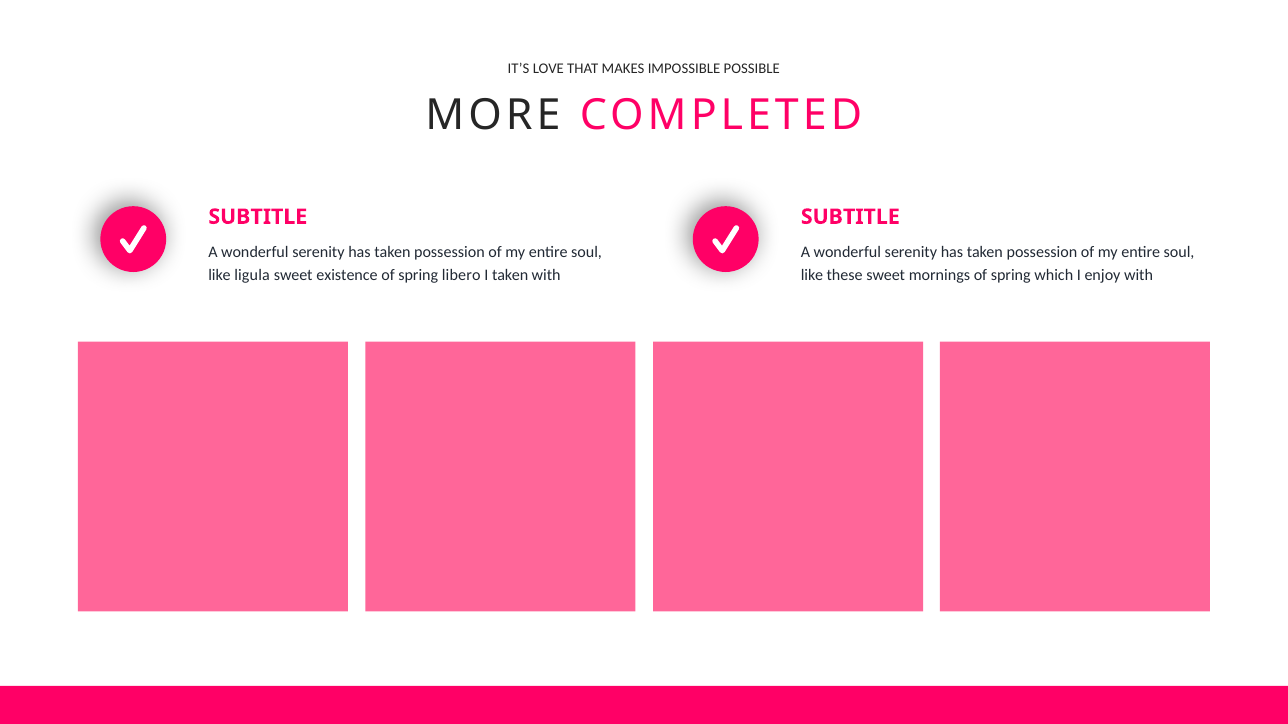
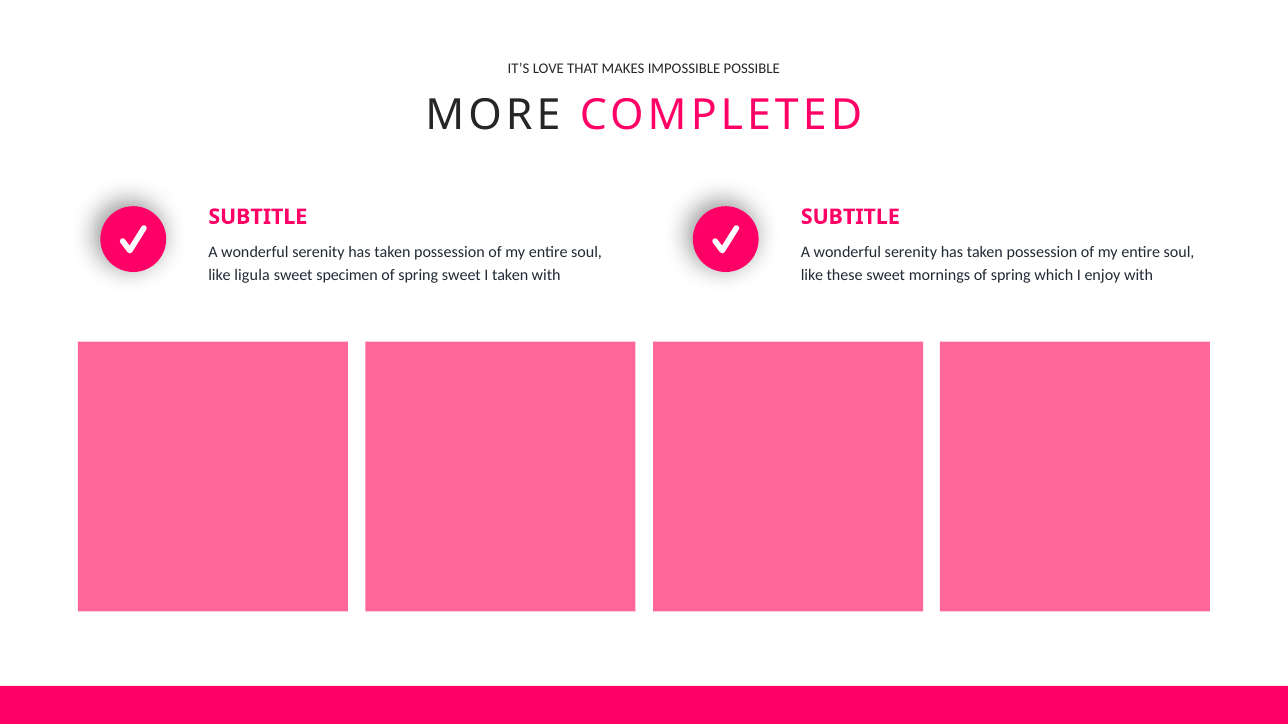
existence: existence -> specimen
spring libero: libero -> sweet
